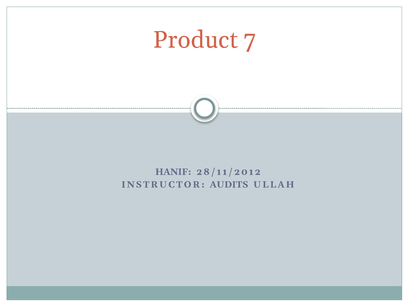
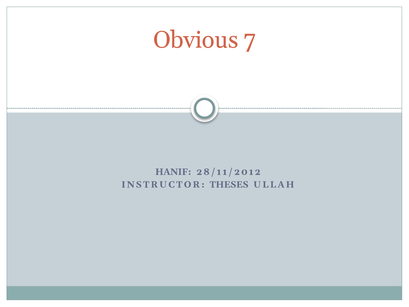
Product: Product -> Obvious
AUDITS: AUDITS -> THESES
